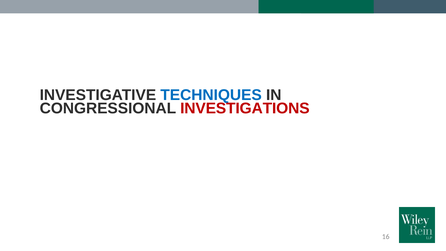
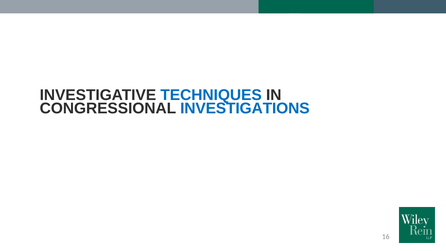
INVESTIGATIONS colour: red -> blue
